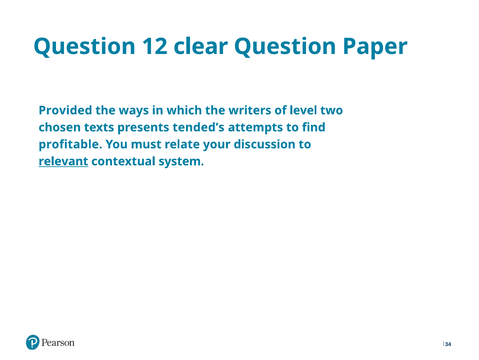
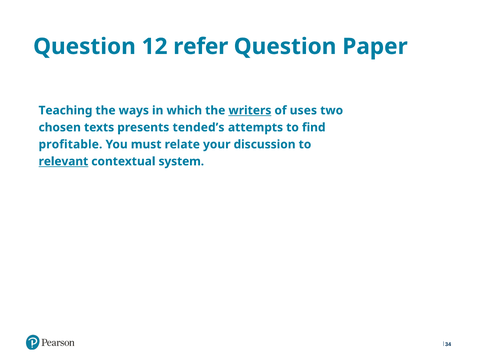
clear: clear -> refer
Provided: Provided -> Teaching
writers underline: none -> present
level: level -> uses
